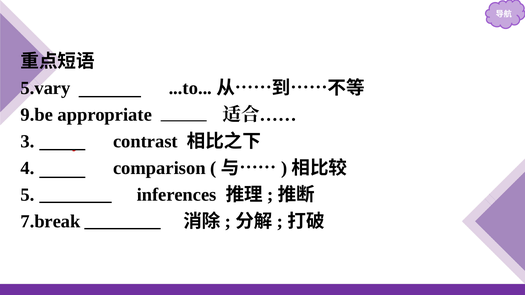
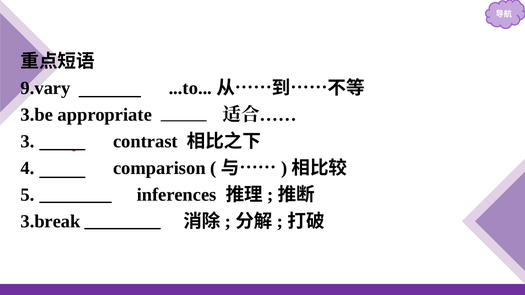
5.vary: 5.vary -> 9.vary
9.be: 9.be -> 3.be
7.break: 7.break -> 3.break
